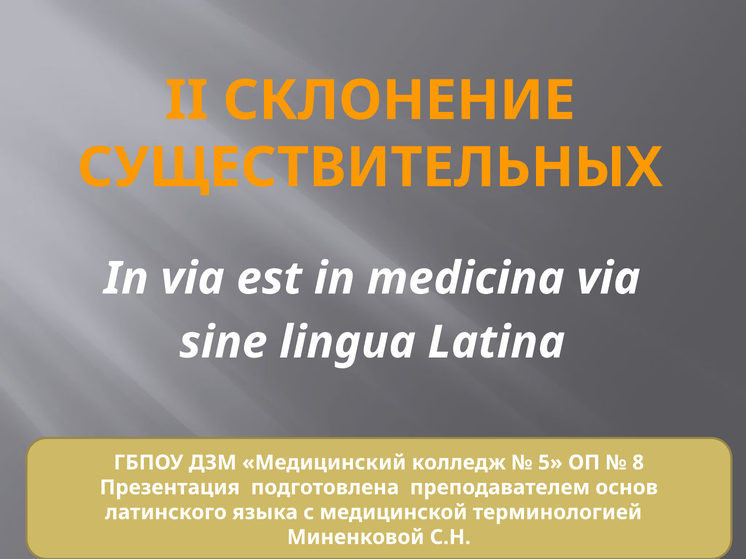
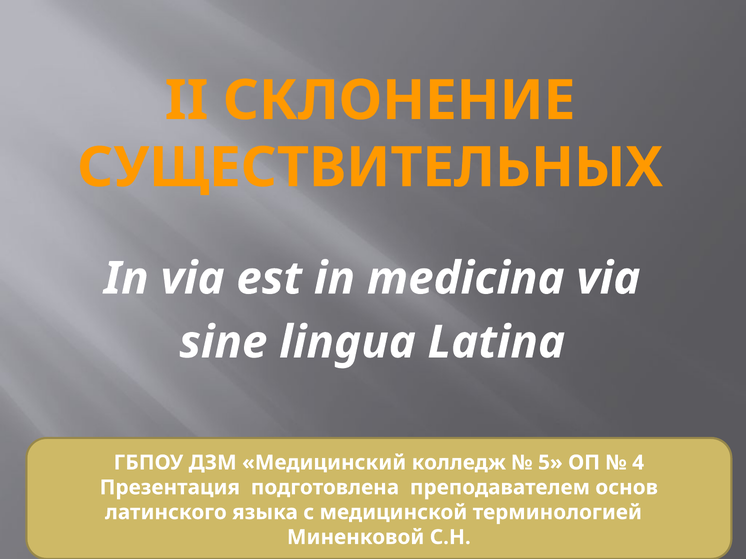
8: 8 -> 4
